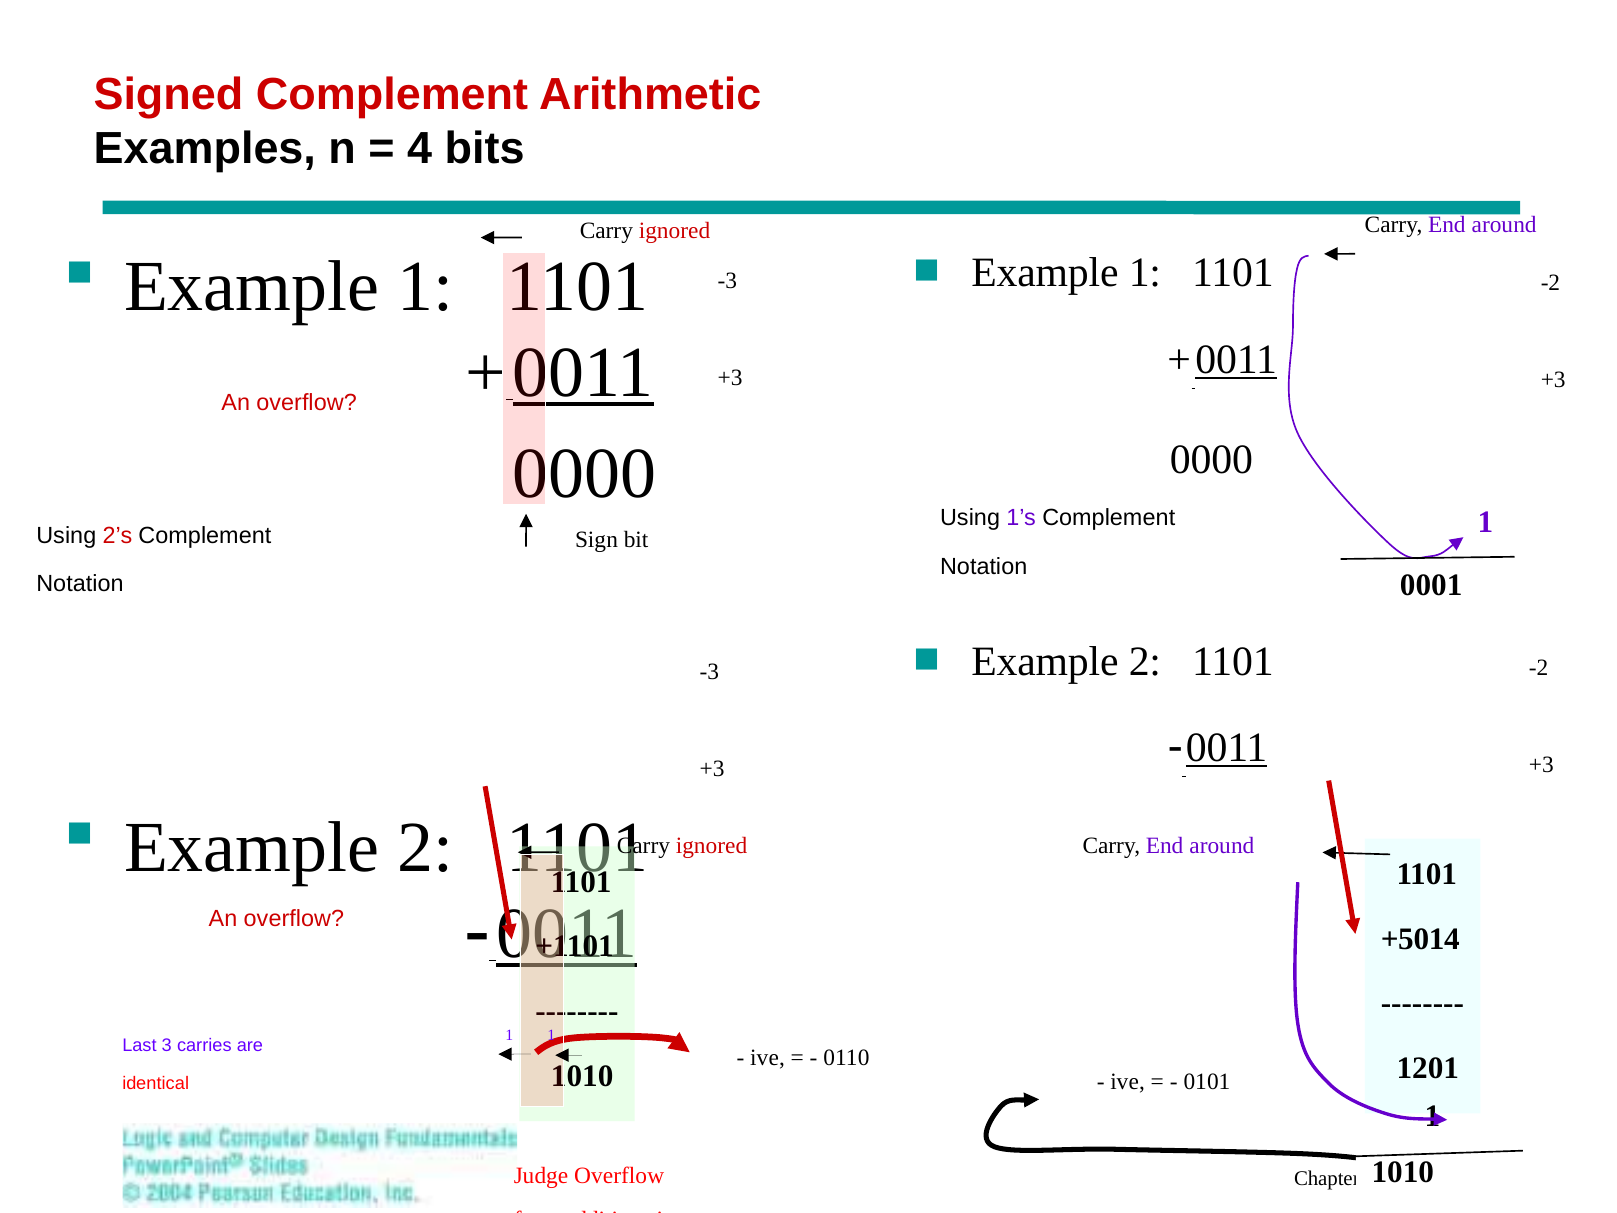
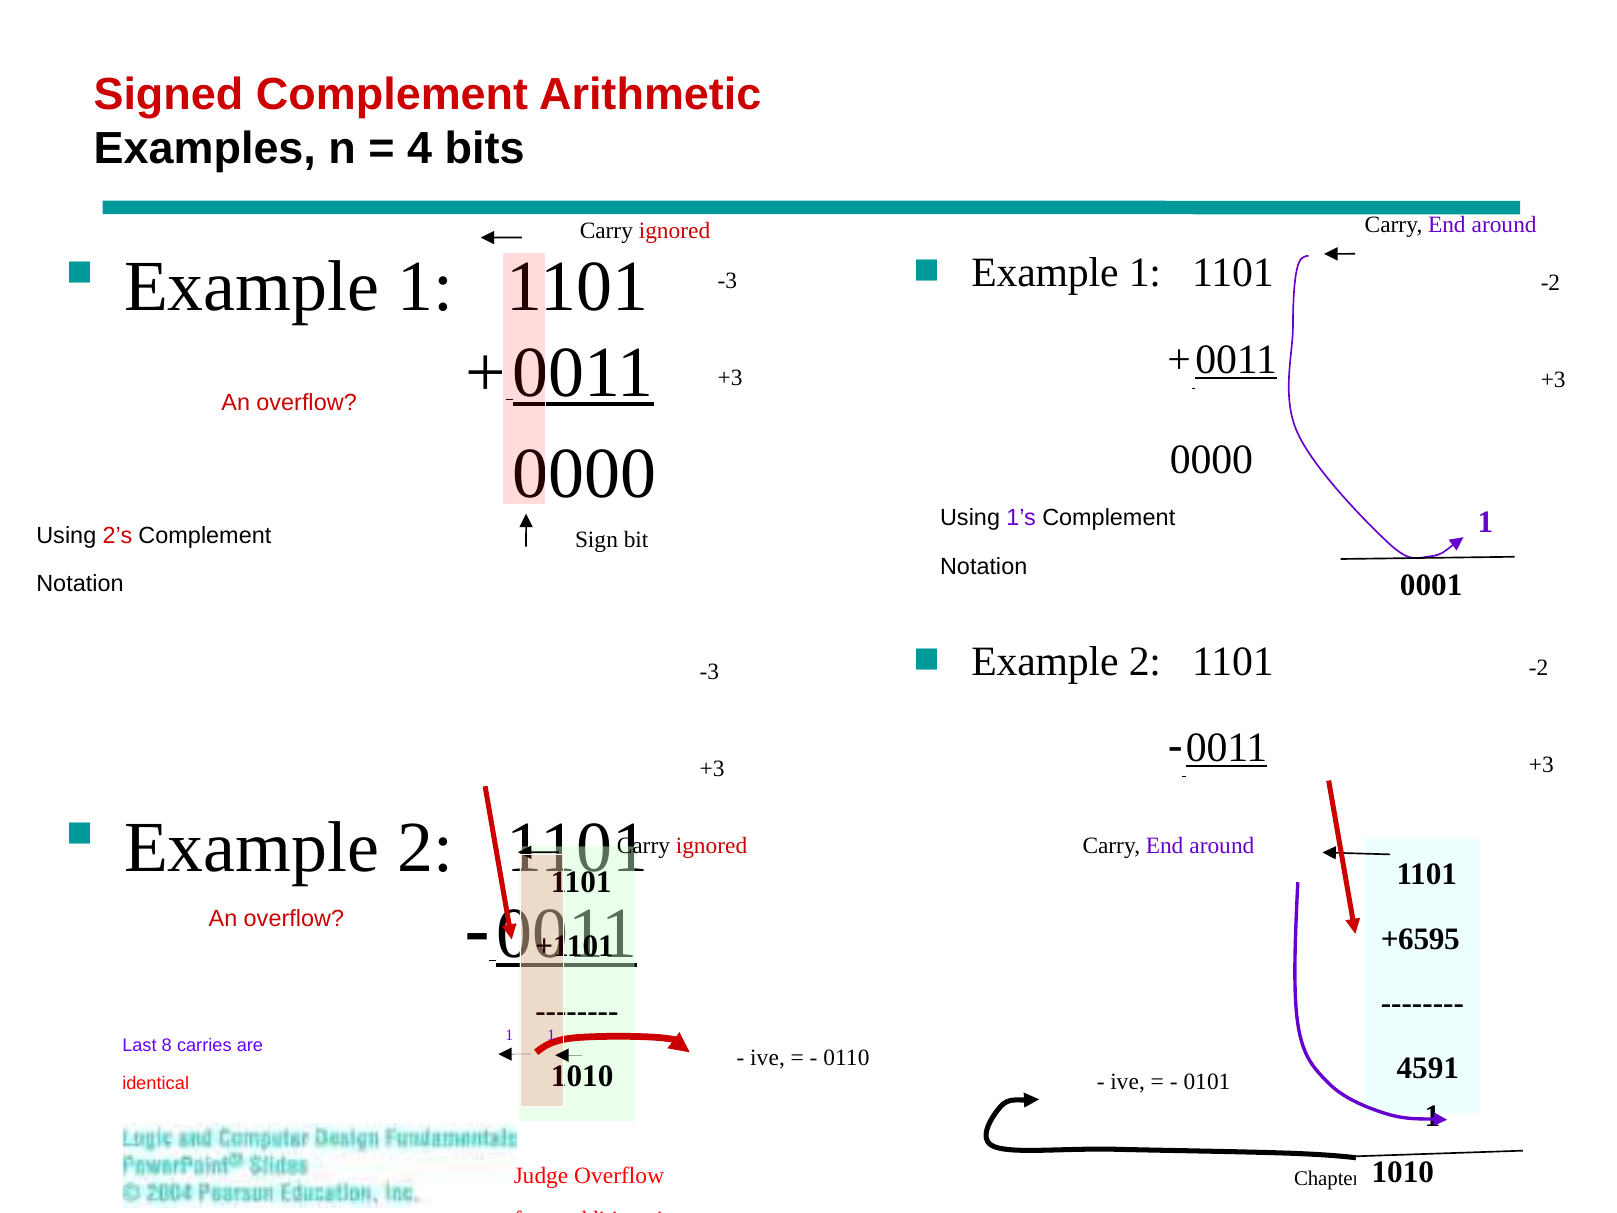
+5014: +5014 -> +6595
3: 3 -> 8
1201: 1201 -> 4591
